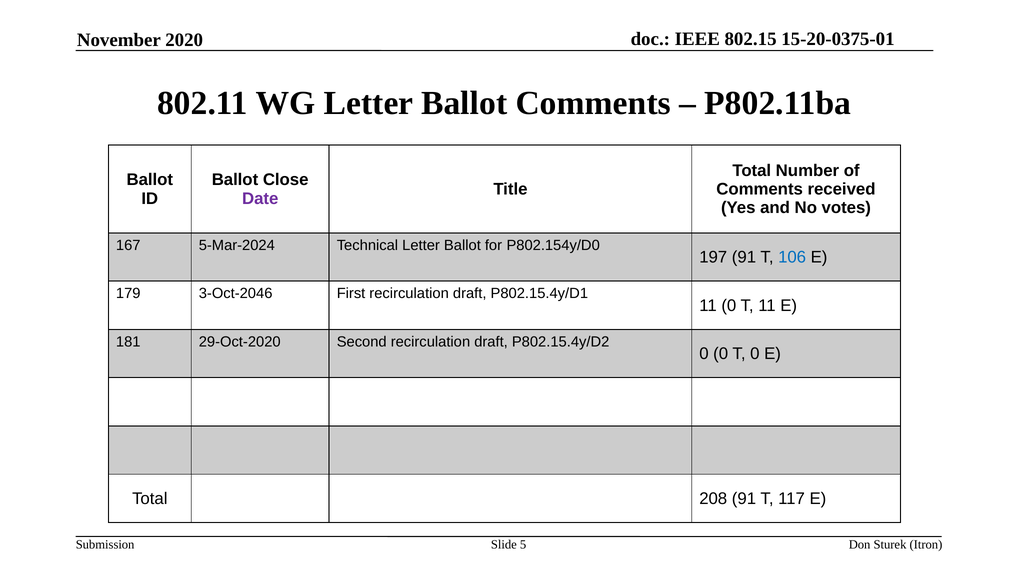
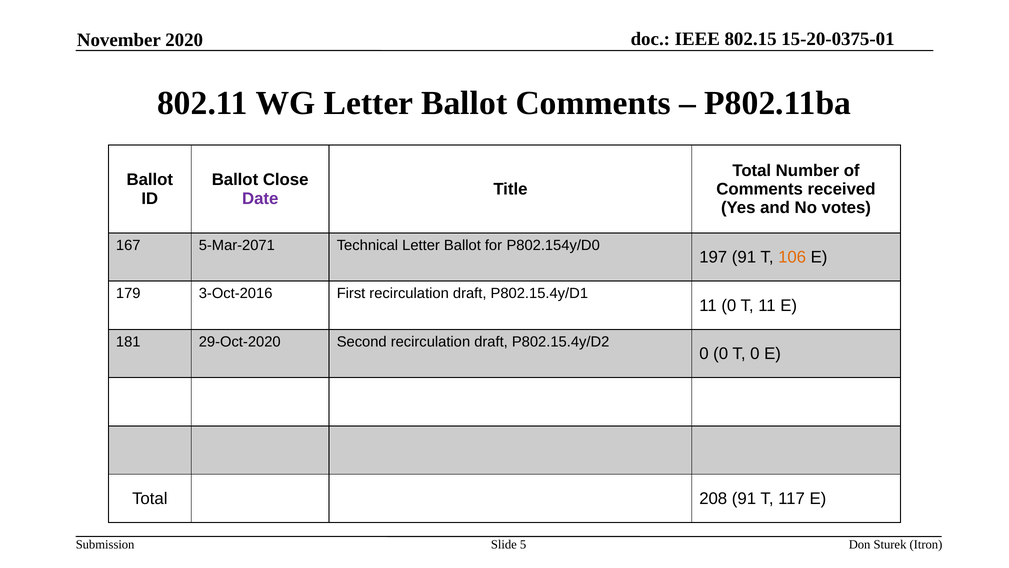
5-Mar-2024: 5-Mar-2024 -> 5-Mar-2071
106 colour: blue -> orange
3-Oct-2046: 3-Oct-2046 -> 3-Oct-2016
